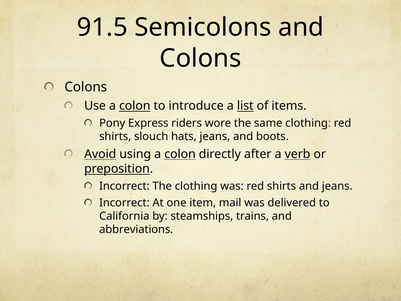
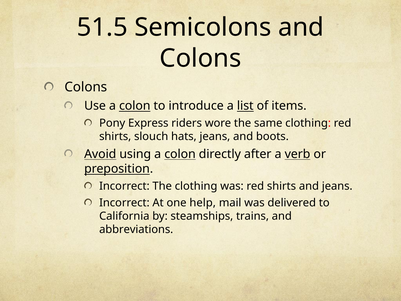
91.5: 91.5 -> 51.5
item: item -> help
